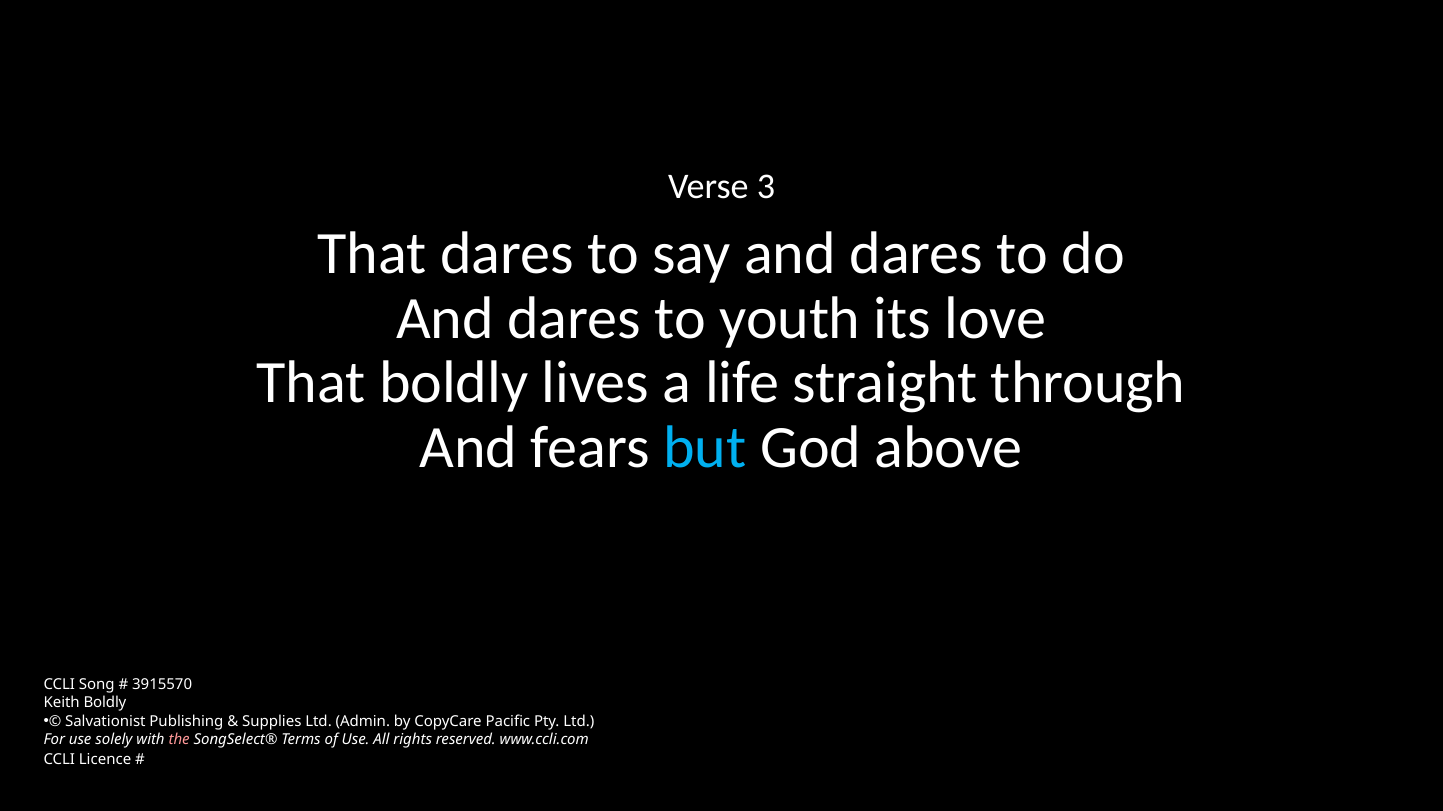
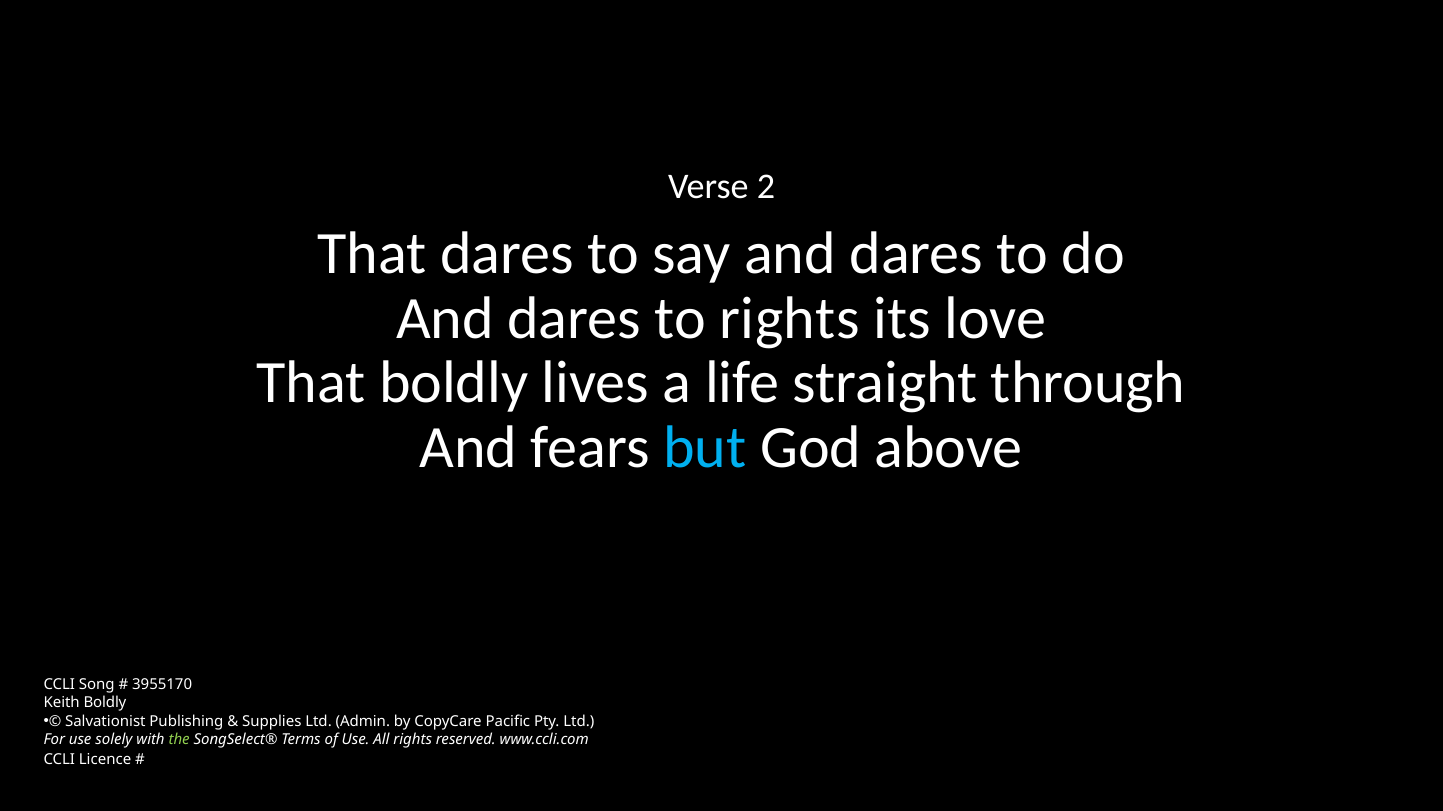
3: 3 -> 2
to youth: youth -> rights
3915570: 3915570 -> 3955170
the colour: pink -> light green
